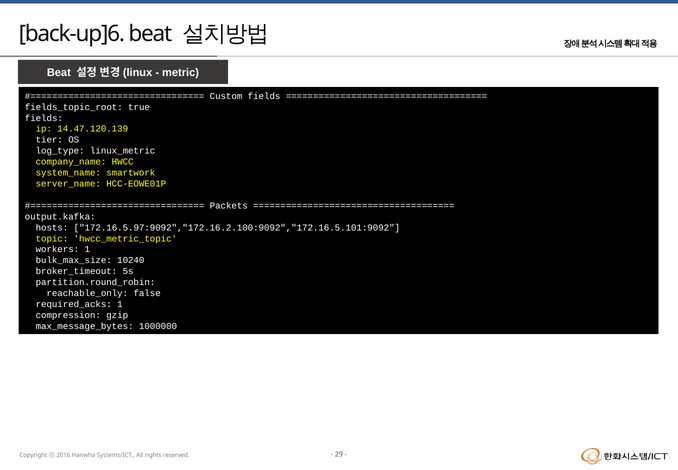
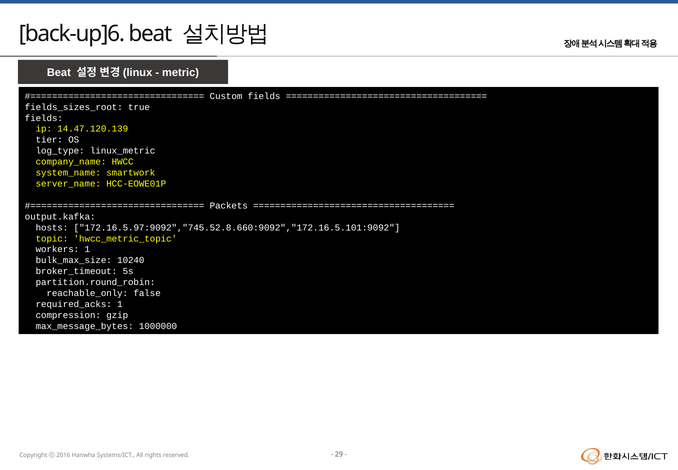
fields_topic_root: fields_topic_root -> fields_sizes_root
172.16.5.97:9092","172.16.2.100:9092","172.16.5.101:9092: 172.16.5.97:9092","172.16.2.100:9092","172.16.5.101:9092 -> 172.16.5.97:9092","745.52.8.660:9092","172.16.5.101:9092
